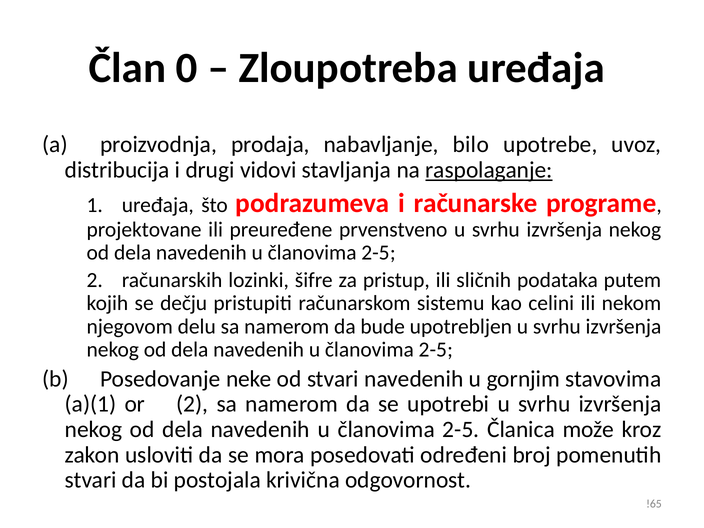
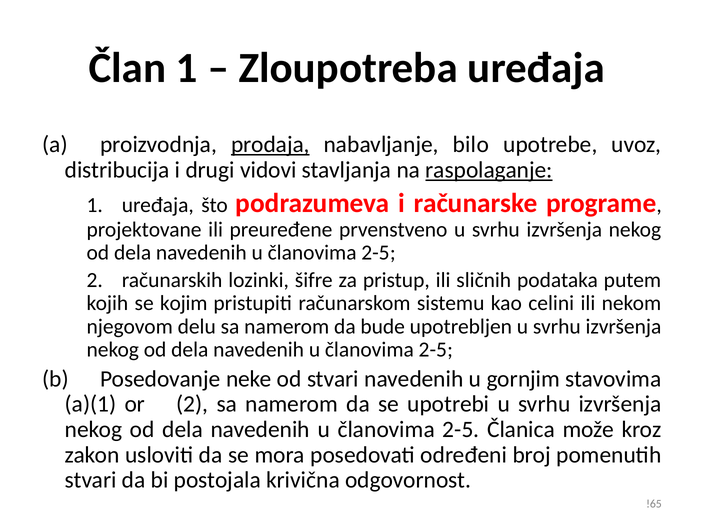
Član 0: 0 -> 1
prodaja underline: none -> present
dečju: dečju -> kojim
